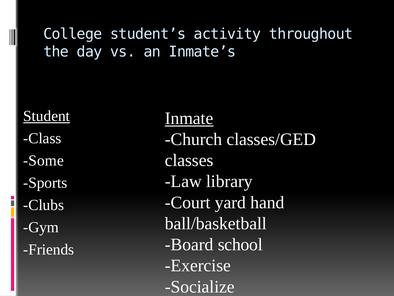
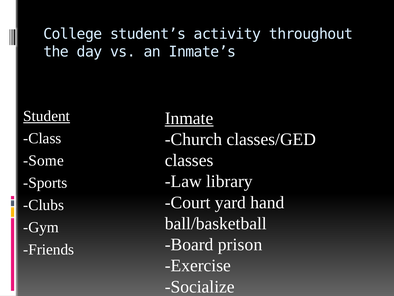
school: school -> prison
